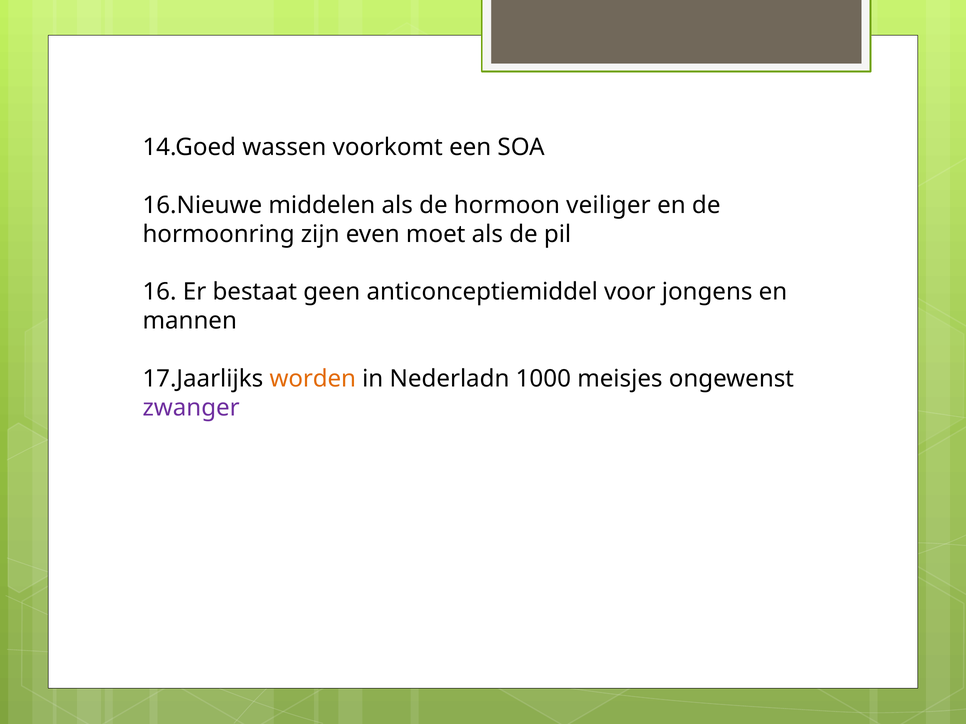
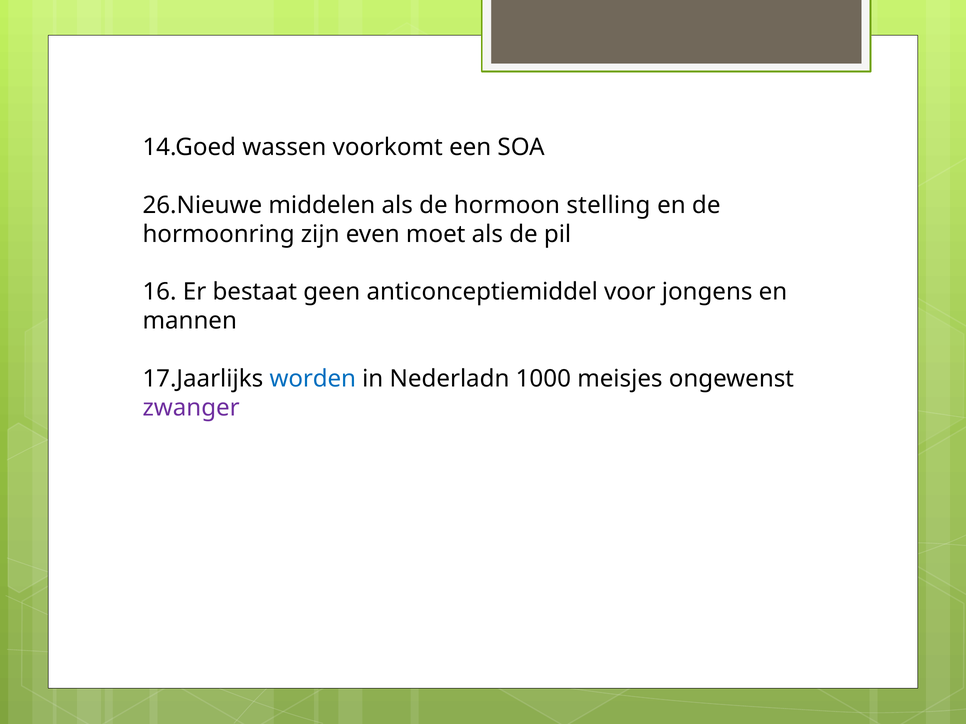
16.Nieuwe: 16.Nieuwe -> 26.Nieuwe
veiliger: veiliger -> stelling
worden colour: orange -> blue
